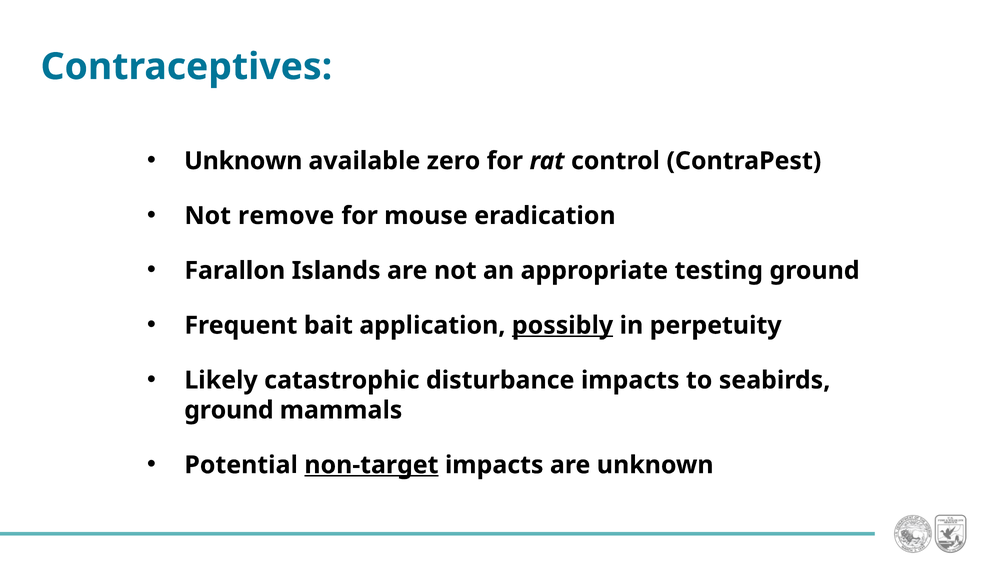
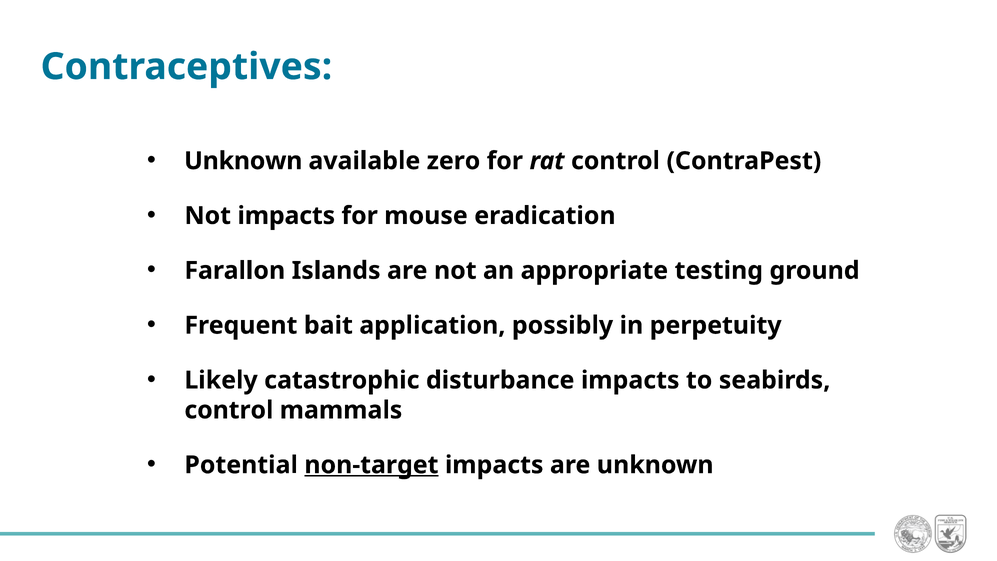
Not remove: remove -> impacts
possibly underline: present -> none
ground at (229, 410): ground -> control
